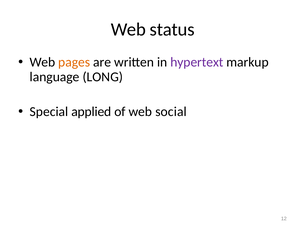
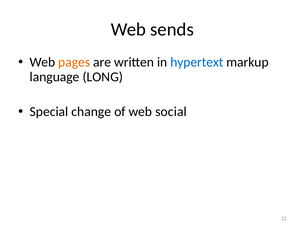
status: status -> sends
hypertext colour: purple -> blue
applied: applied -> change
